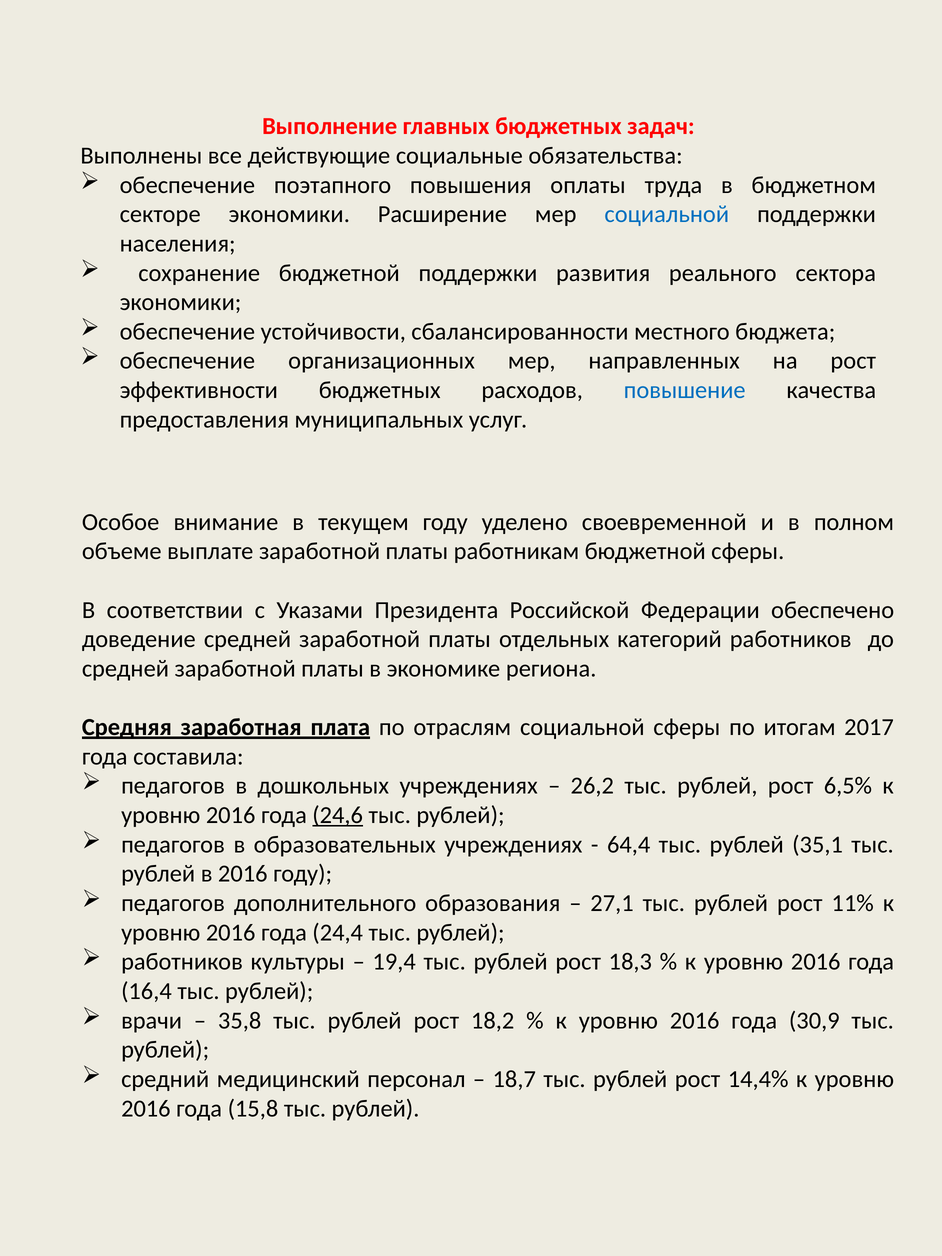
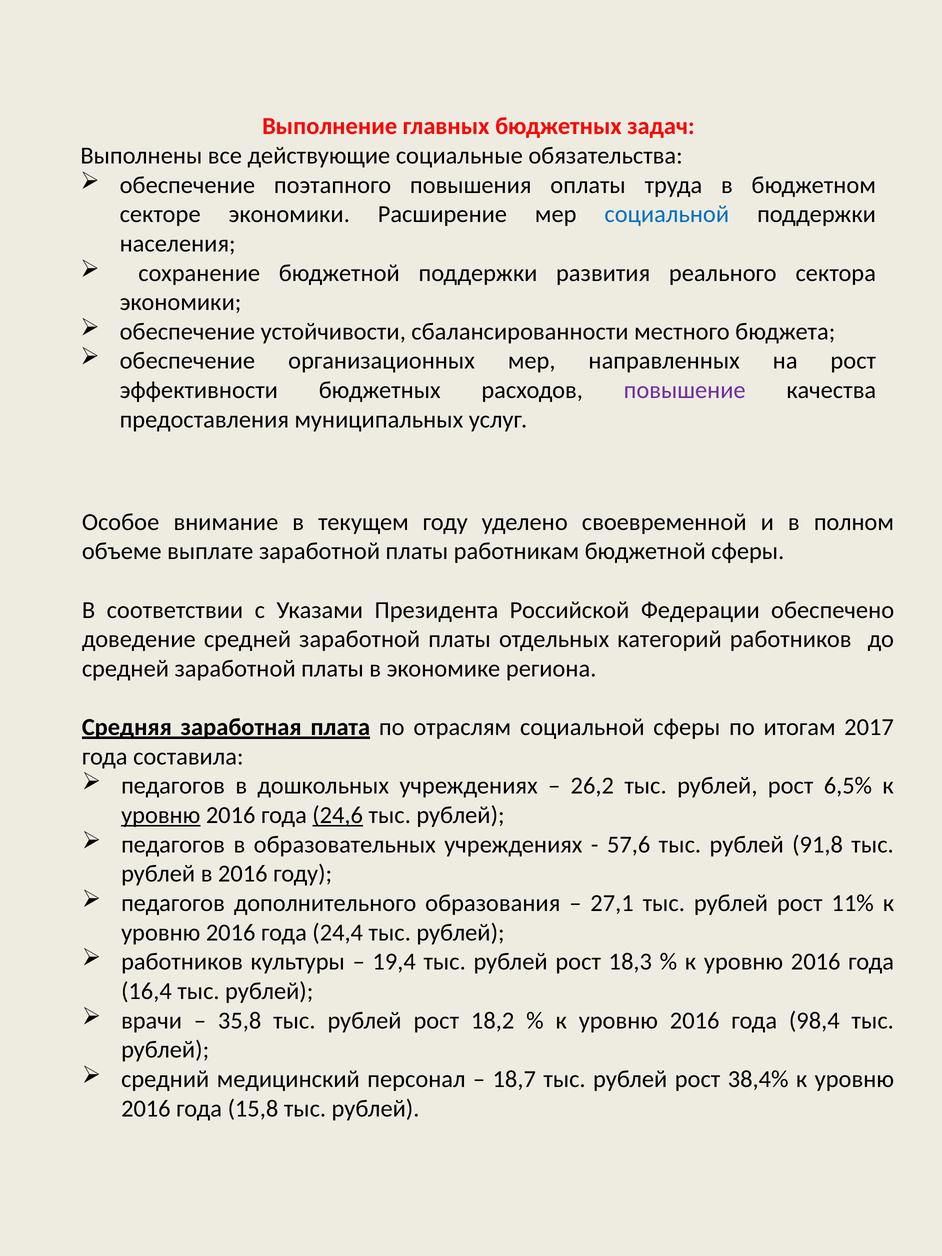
повышение colour: blue -> purple
уровню at (161, 815) underline: none -> present
64,4: 64,4 -> 57,6
35,1: 35,1 -> 91,8
30,9: 30,9 -> 98,4
14,4%: 14,4% -> 38,4%
